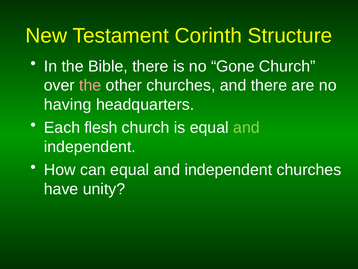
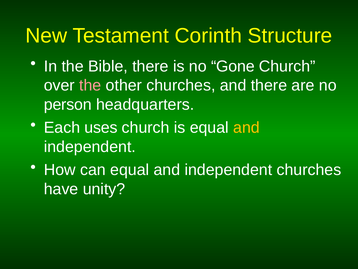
having: having -> person
flesh: flesh -> uses
and at (246, 127) colour: light green -> yellow
